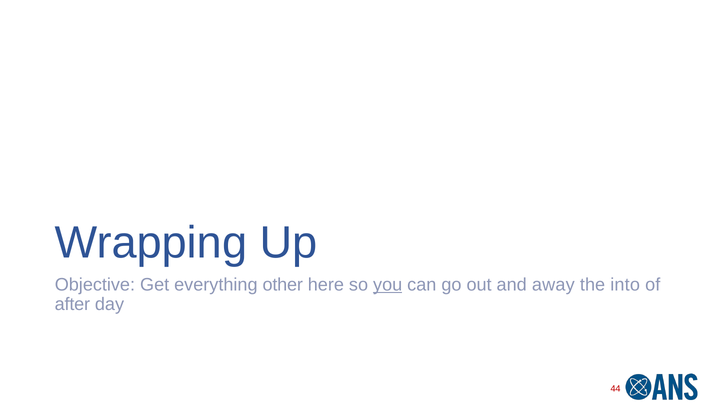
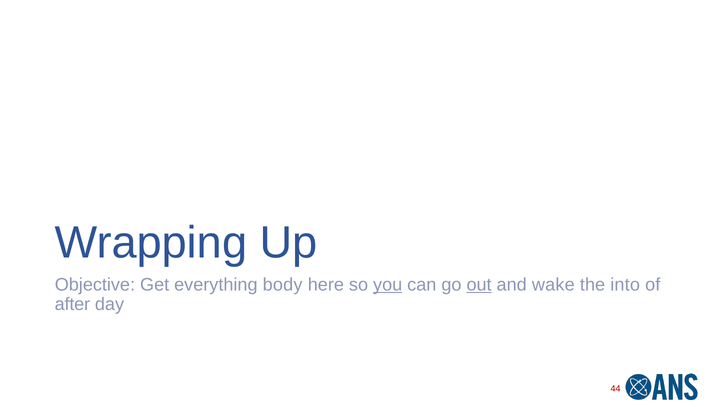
other: other -> body
out underline: none -> present
away: away -> wake
